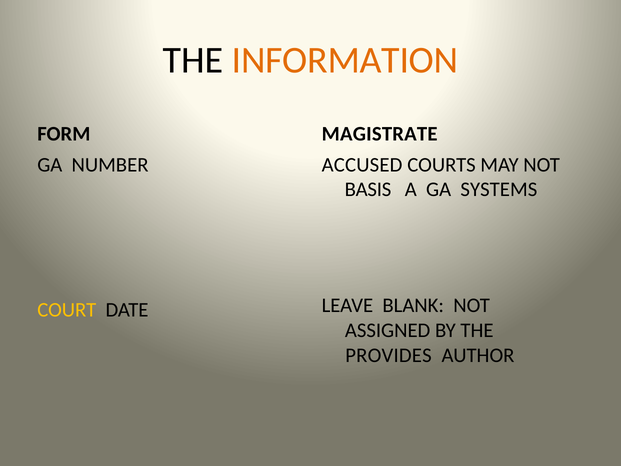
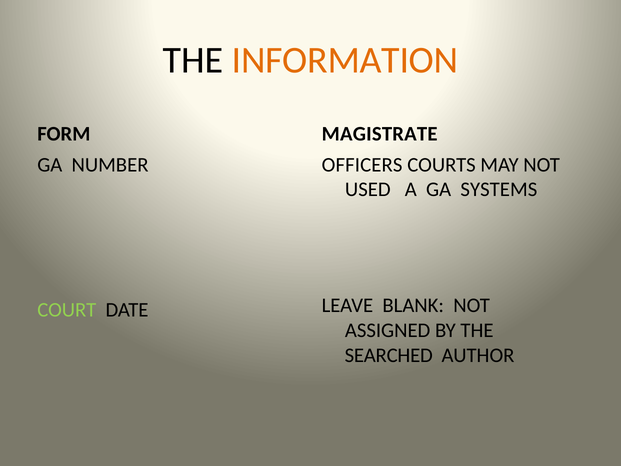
ACCUSED: ACCUSED -> OFFICERS
BASIS: BASIS -> USED
COURT colour: yellow -> light green
PROVIDES: PROVIDES -> SEARCHED
